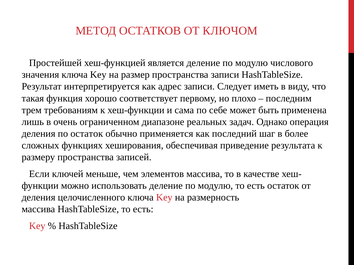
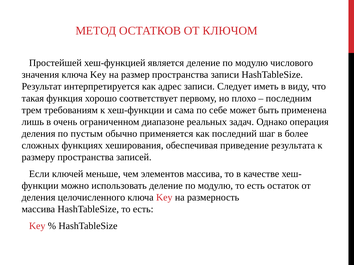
по остаток: остаток -> пустым
